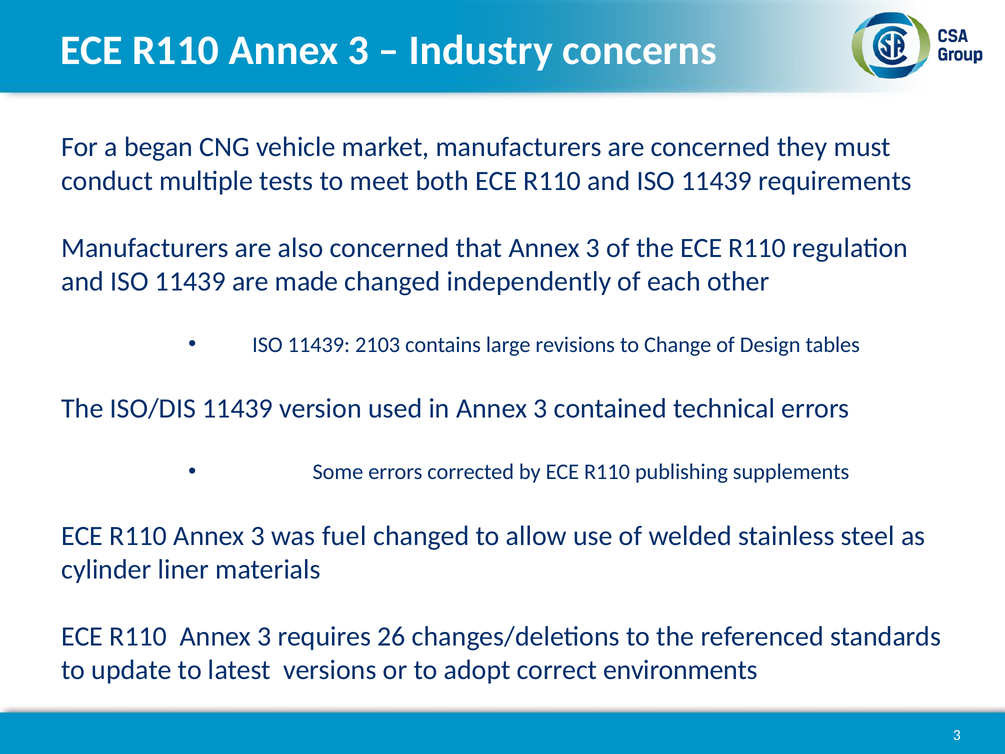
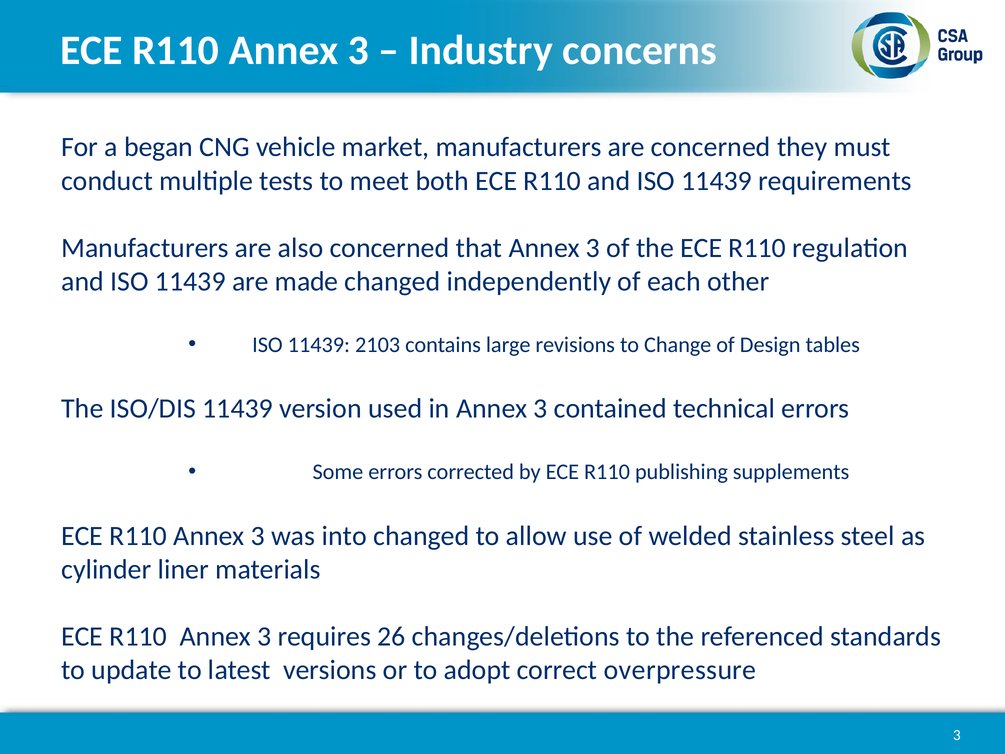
fuel: fuel -> into
environments: environments -> overpressure
